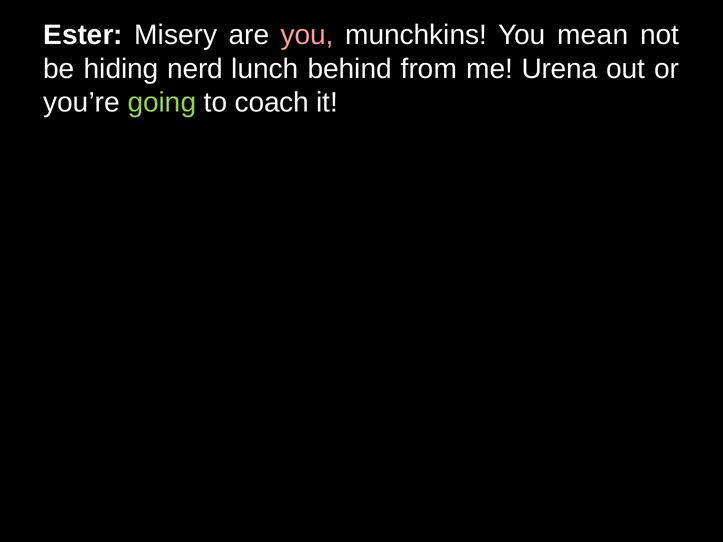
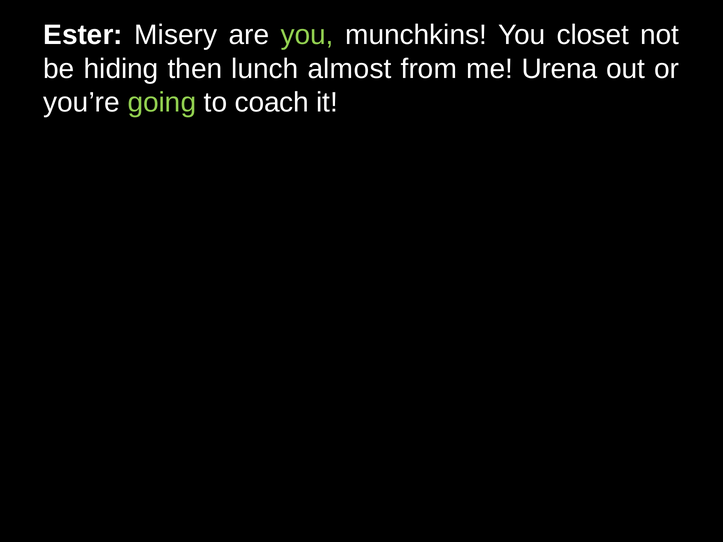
you at (307, 35) colour: pink -> light green
mean: mean -> closet
nerd: nerd -> then
behind: behind -> almost
